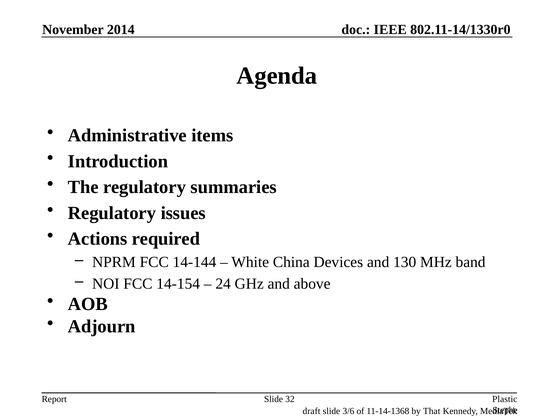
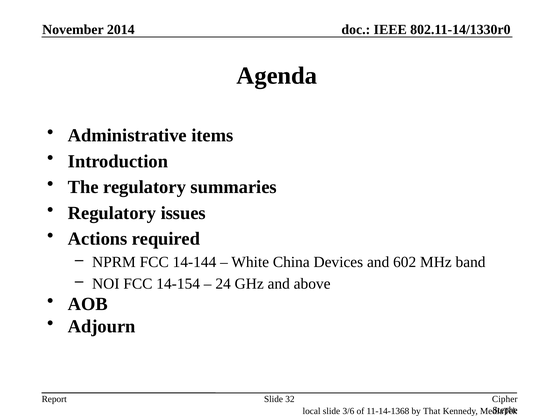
130: 130 -> 602
Plastic: Plastic -> Cipher
draft: draft -> local
